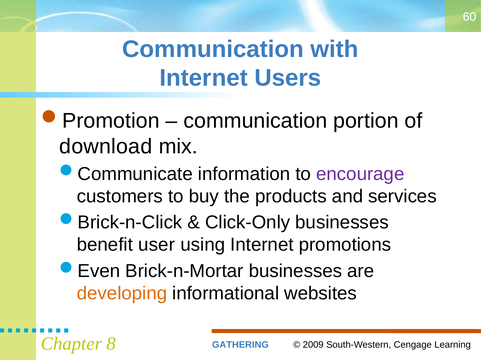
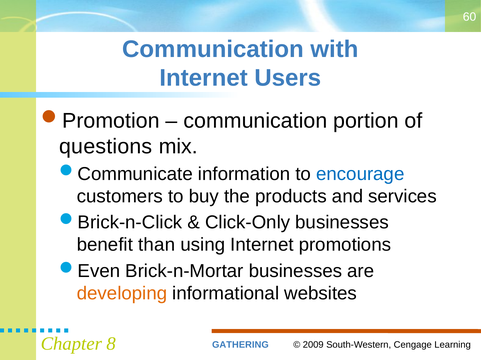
download: download -> questions
encourage colour: purple -> blue
user: user -> than
